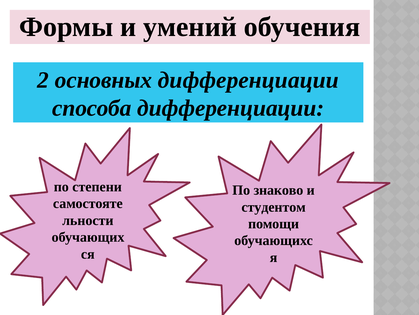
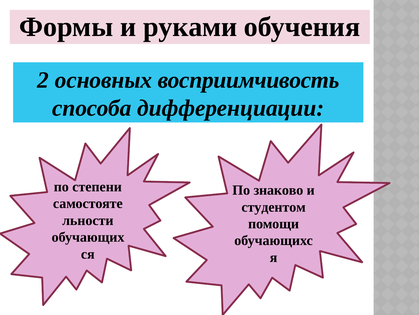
умений: умений -> руками
основных дифференциации: дифференциации -> восприимчивость
